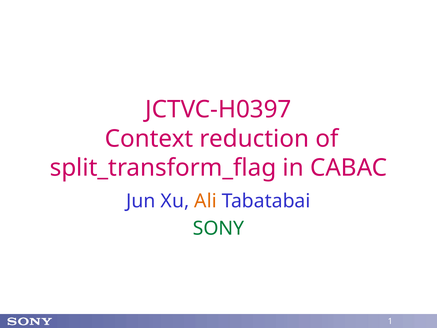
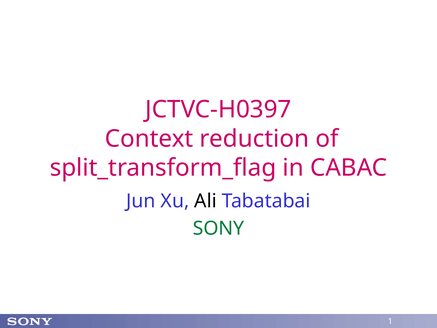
Ali colour: orange -> black
